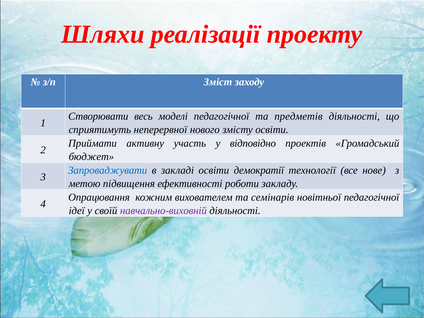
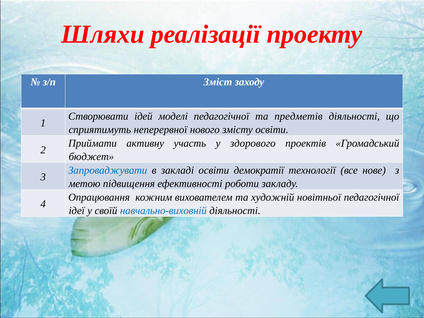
весь: весь -> ідей
відповідно: відповідно -> здорового
семінарів: семінарів -> художній
навчально-виховній colour: purple -> blue
